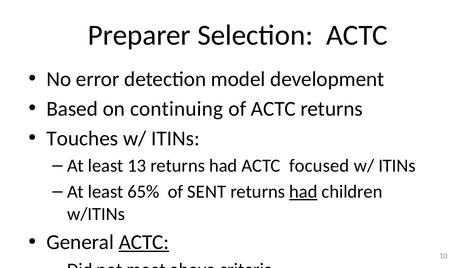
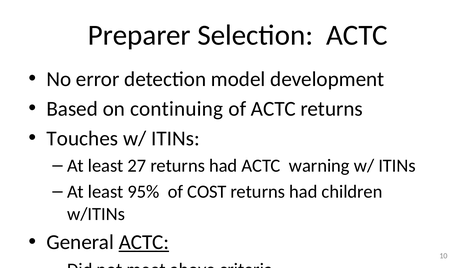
13: 13 -> 27
focused: focused -> warning
65%: 65% -> 95%
SENT: SENT -> COST
had at (303, 192) underline: present -> none
